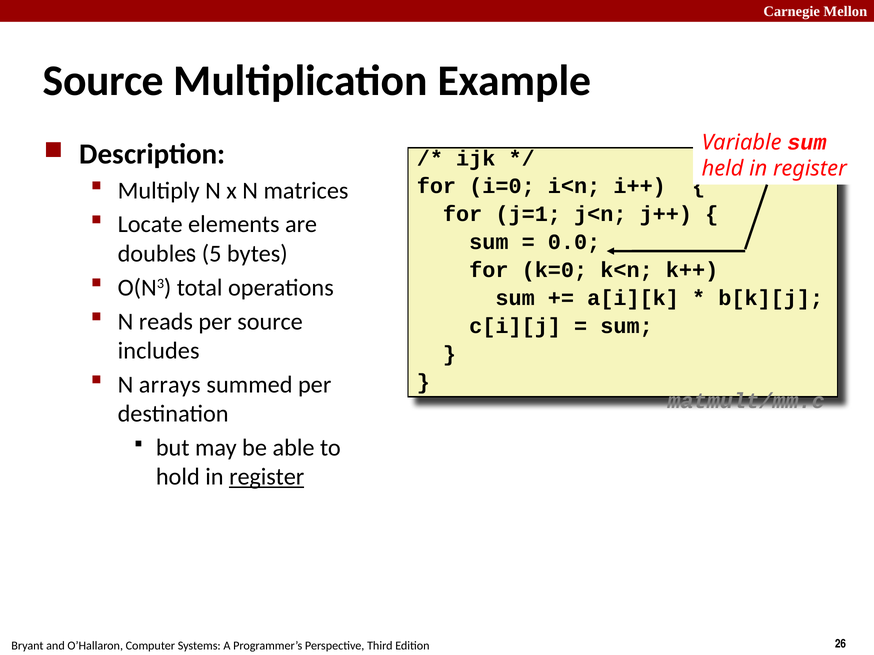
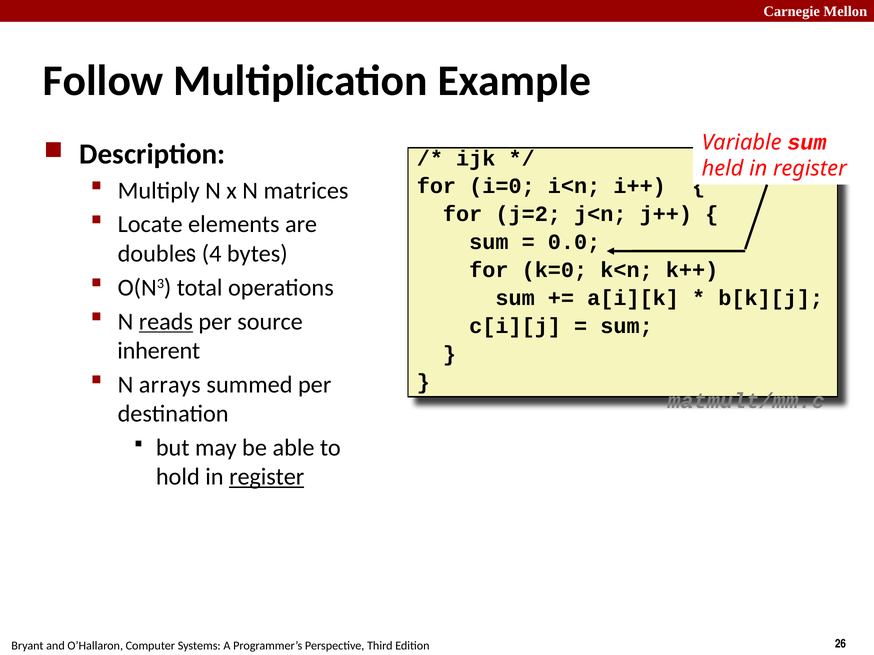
Source at (103, 81): Source -> Follow
j=1: j=1 -> j=2
5: 5 -> 4
reads underline: none -> present
includes: includes -> inherent
